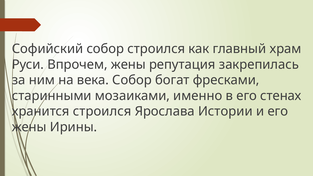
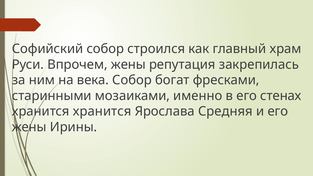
хранится строился: строился -> хранится
Истории: Истории -> Средняя
